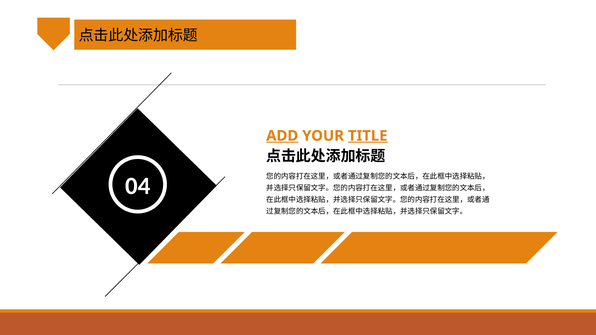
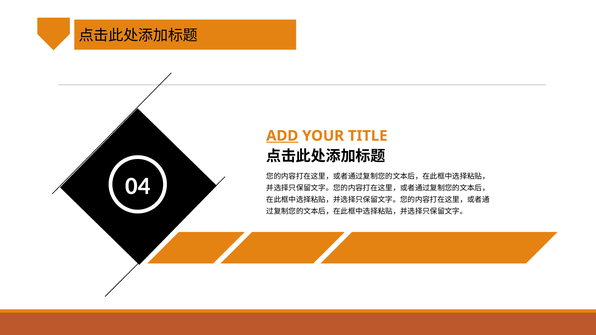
TITLE underline: present -> none
